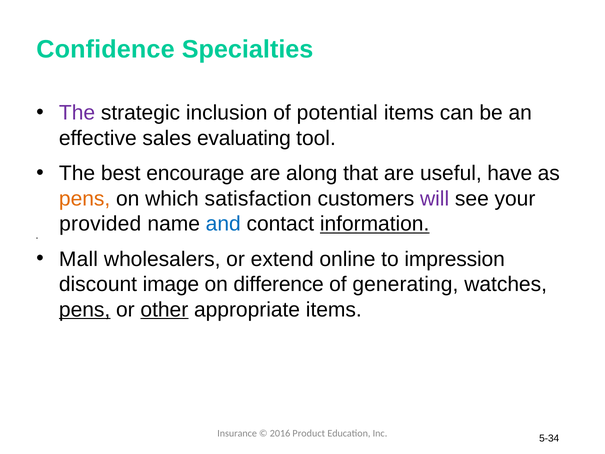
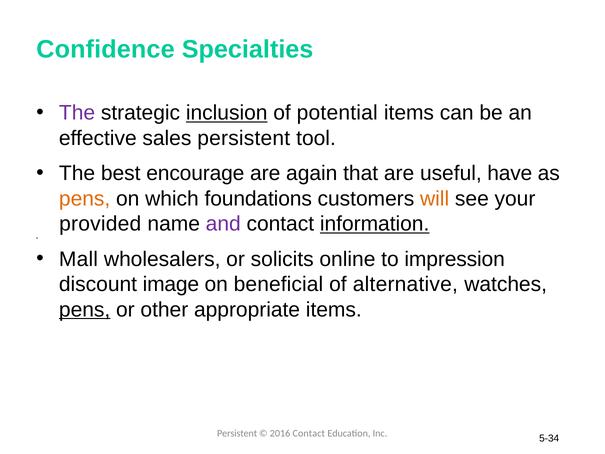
inclusion underline: none -> present
sales evaluating: evaluating -> persistent
along: along -> again
satisfaction: satisfaction -> foundations
will colour: purple -> orange
and colour: blue -> purple
extend: extend -> solicits
difference: difference -> beneficial
generating: generating -> alternative
other underline: present -> none
Insurance at (237, 433): Insurance -> Persistent
2016 Product: Product -> Contact
